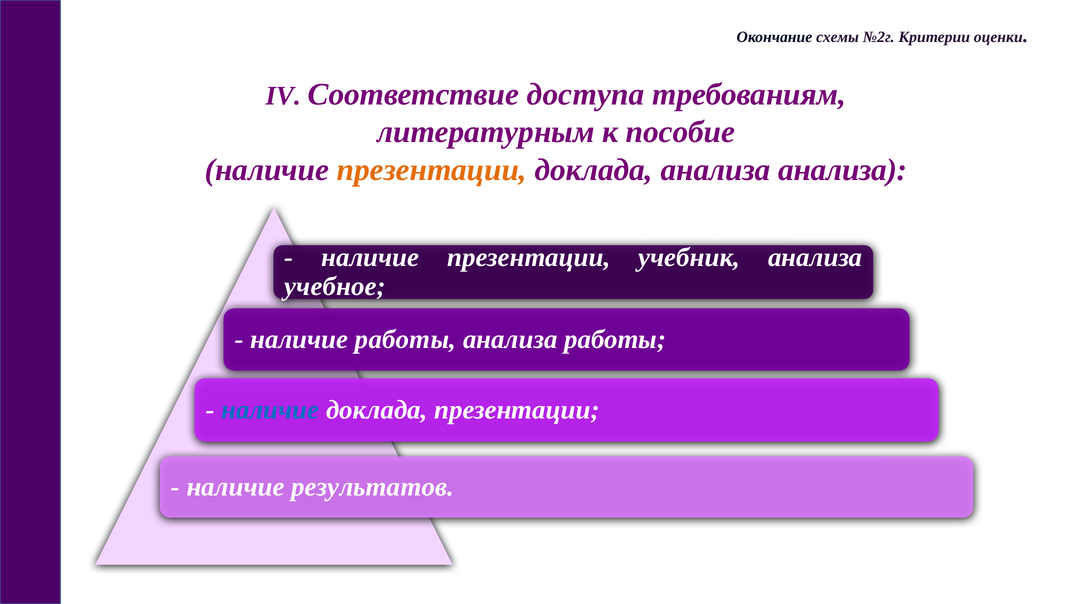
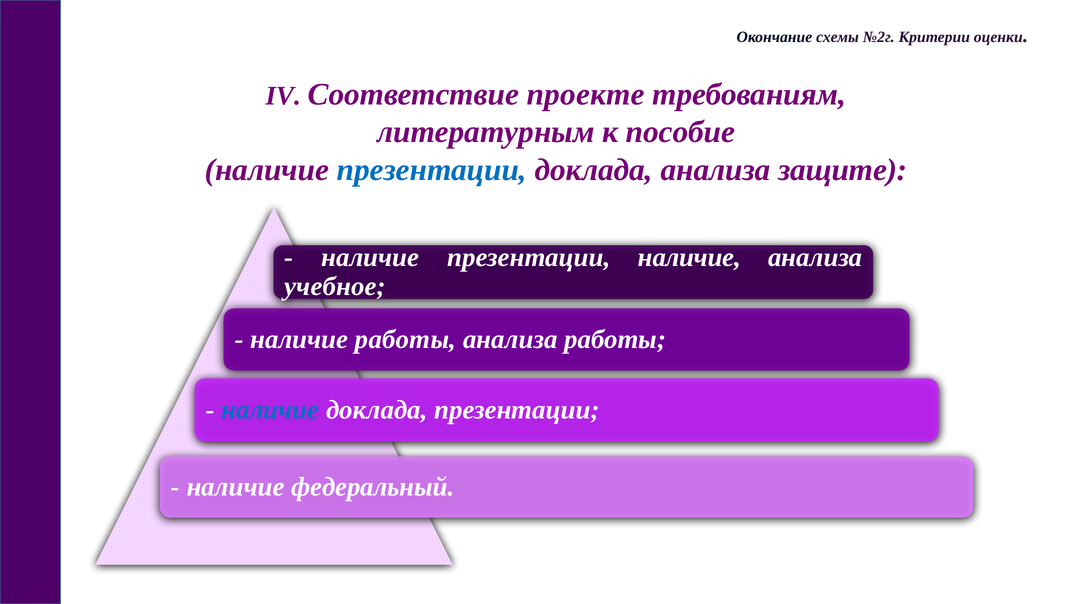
доступа: доступа -> проекте
презентации at (432, 170) colour: orange -> blue
анализа анализа: анализа -> защите
презентации учебник: учебник -> наличие
результатов: результатов -> федеральный
